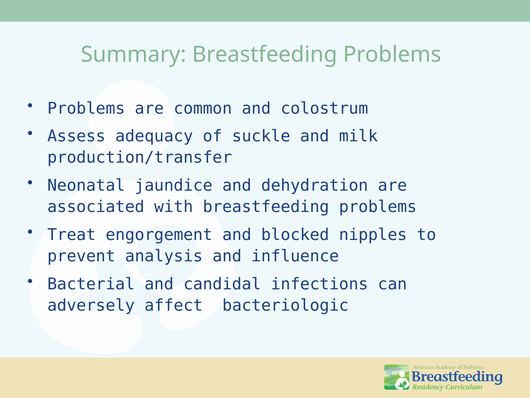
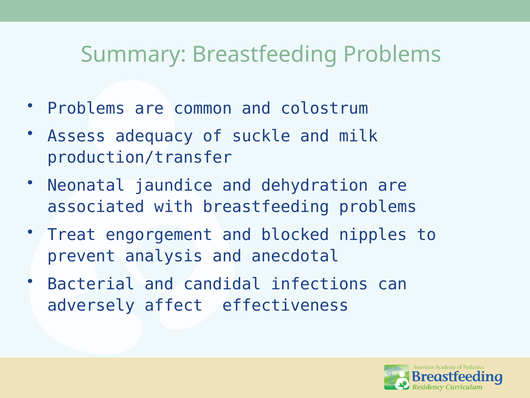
influence: influence -> anecdotal
bacteriologic: bacteriologic -> effectiveness
